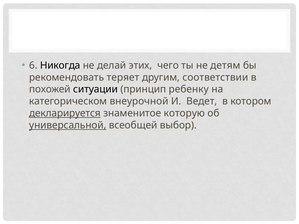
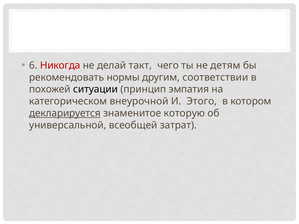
Никогда colour: black -> red
этих: этих -> такт
теряет: теряет -> нормы
ребенку: ребенку -> эмпатия
Ведет: Ведет -> Этого
универсальной underline: present -> none
выбор: выбор -> затрат
